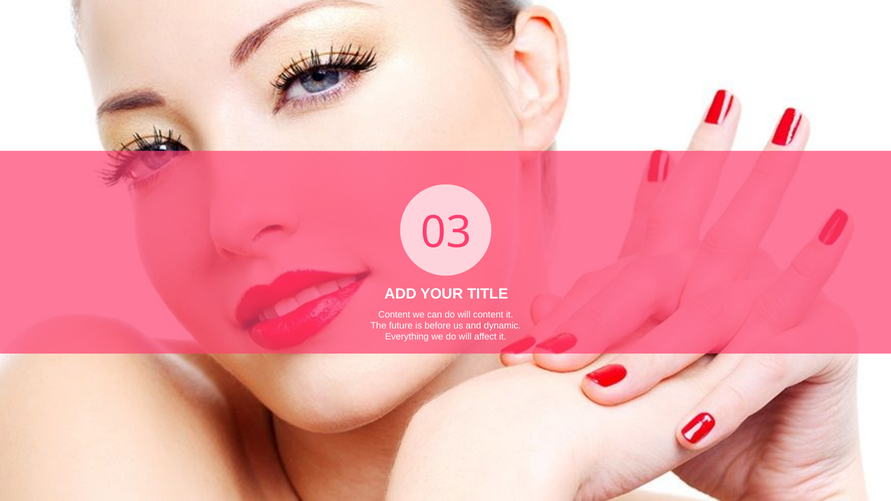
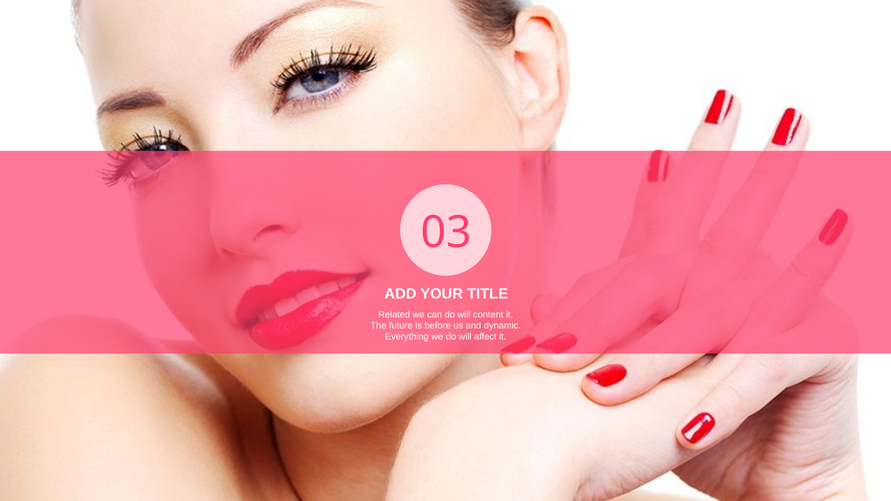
Content at (394, 315): Content -> Related
